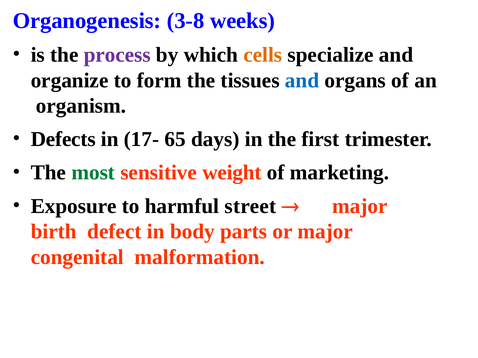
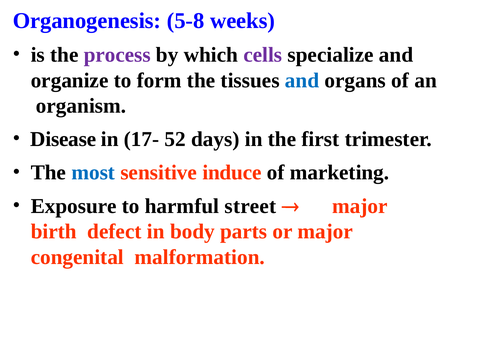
3-8: 3-8 -> 5-8
cells colour: orange -> purple
Defects: Defects -> Disease
65: 65 -> 52
most colour: green -> blue
weight: weight -> induce
